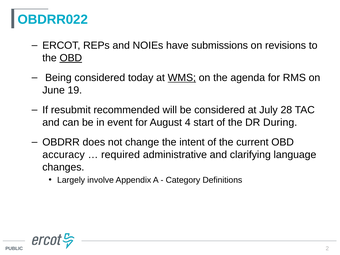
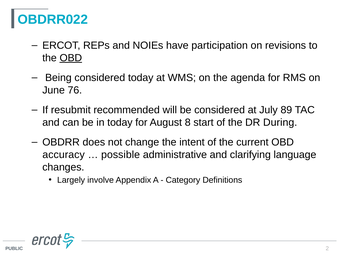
submissions: submissions -> participation
WMS underline: present -> none
19: 19 -> 76
28: 28 -> 89
in event: event -> today
4: 4 -> 8
required: required -> possible
